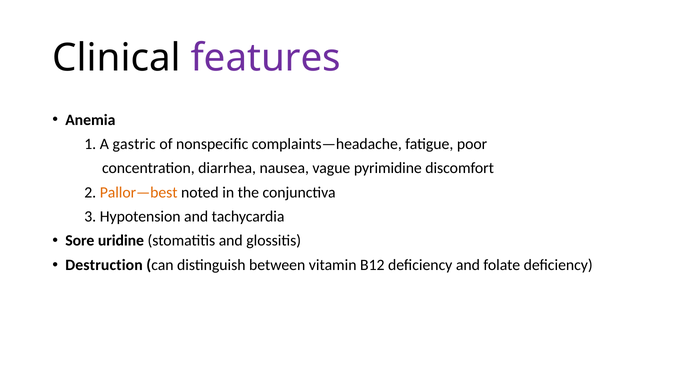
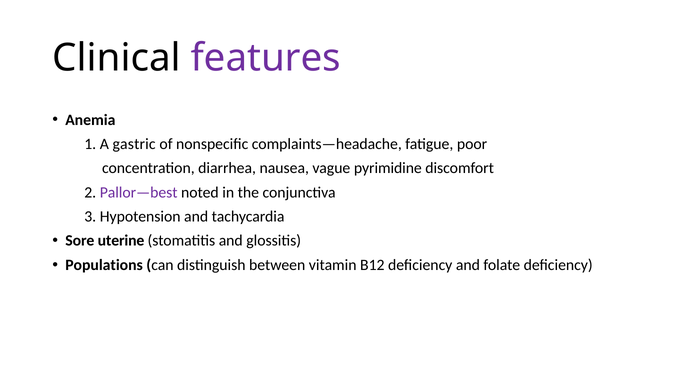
Pallor—best colour: orange -> purple
uridine: uridine -> uterine
Destruction: Destruction -> Populations
